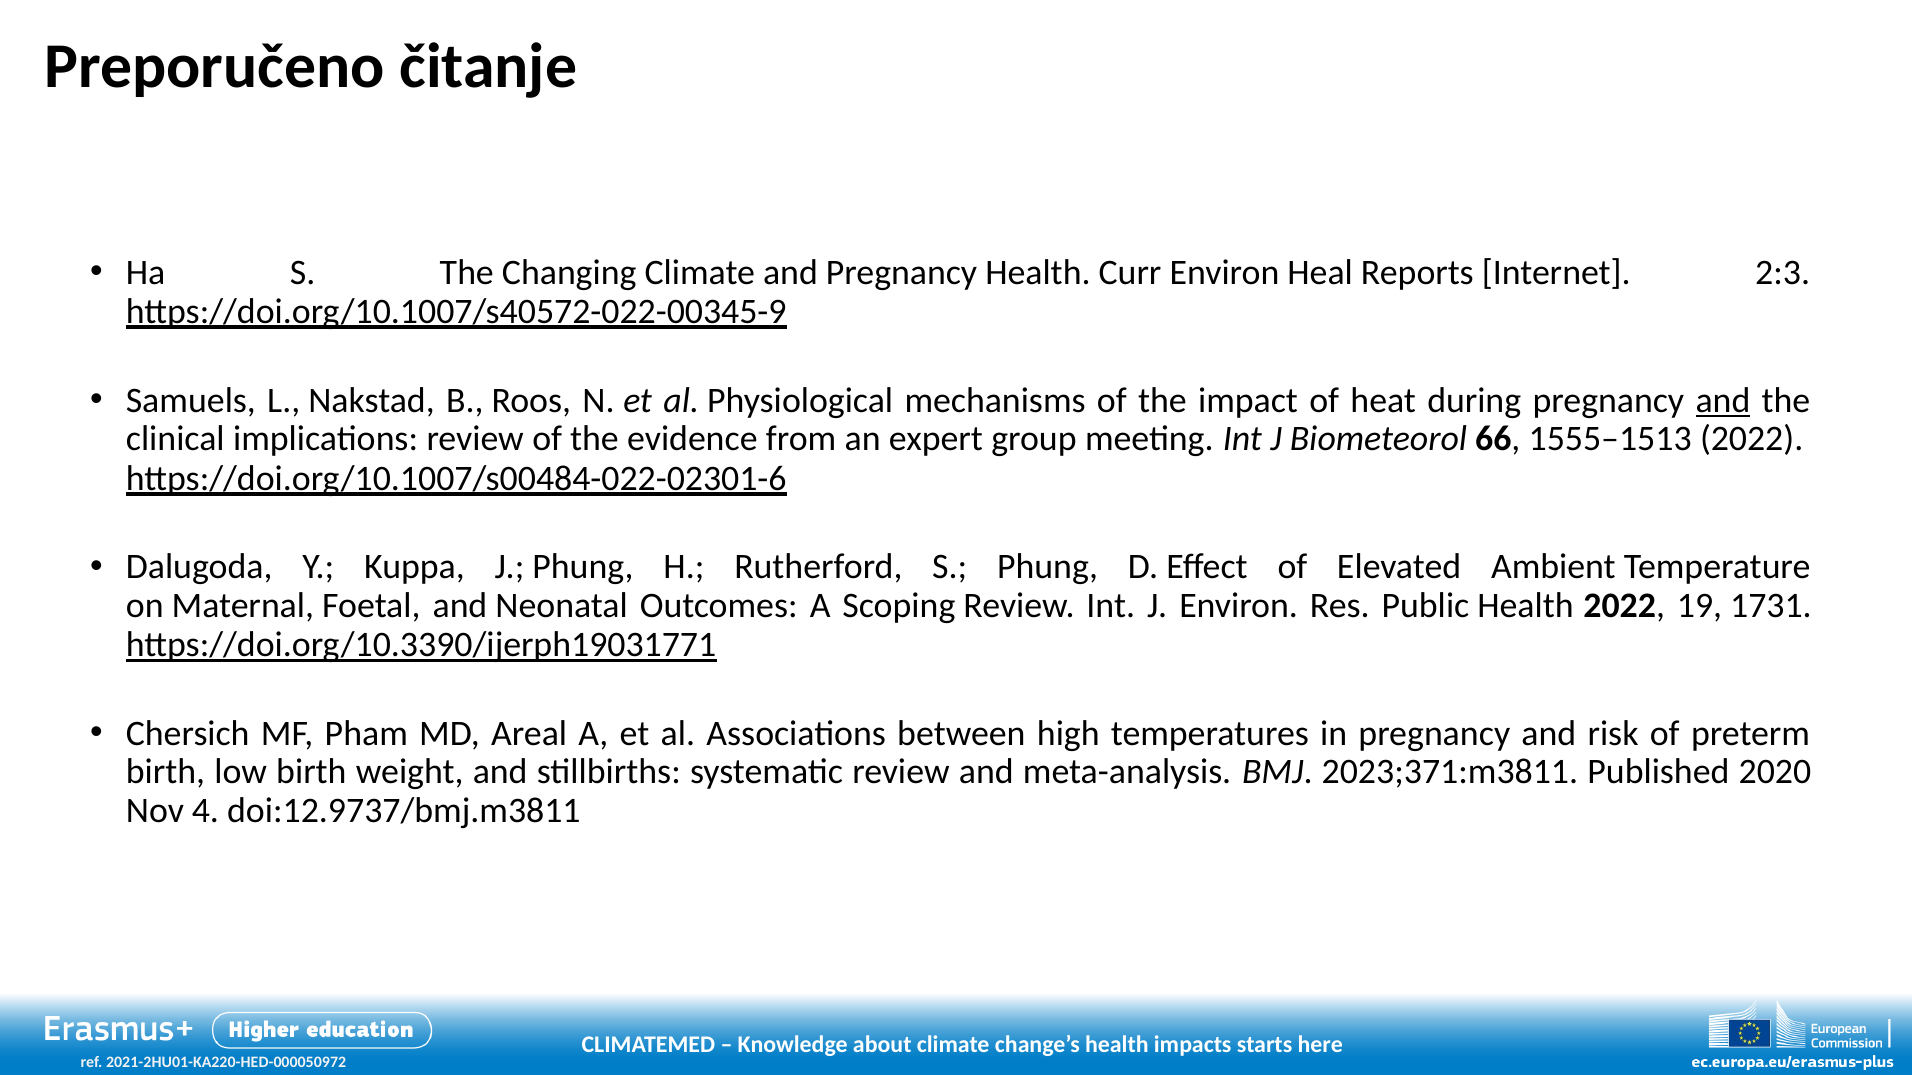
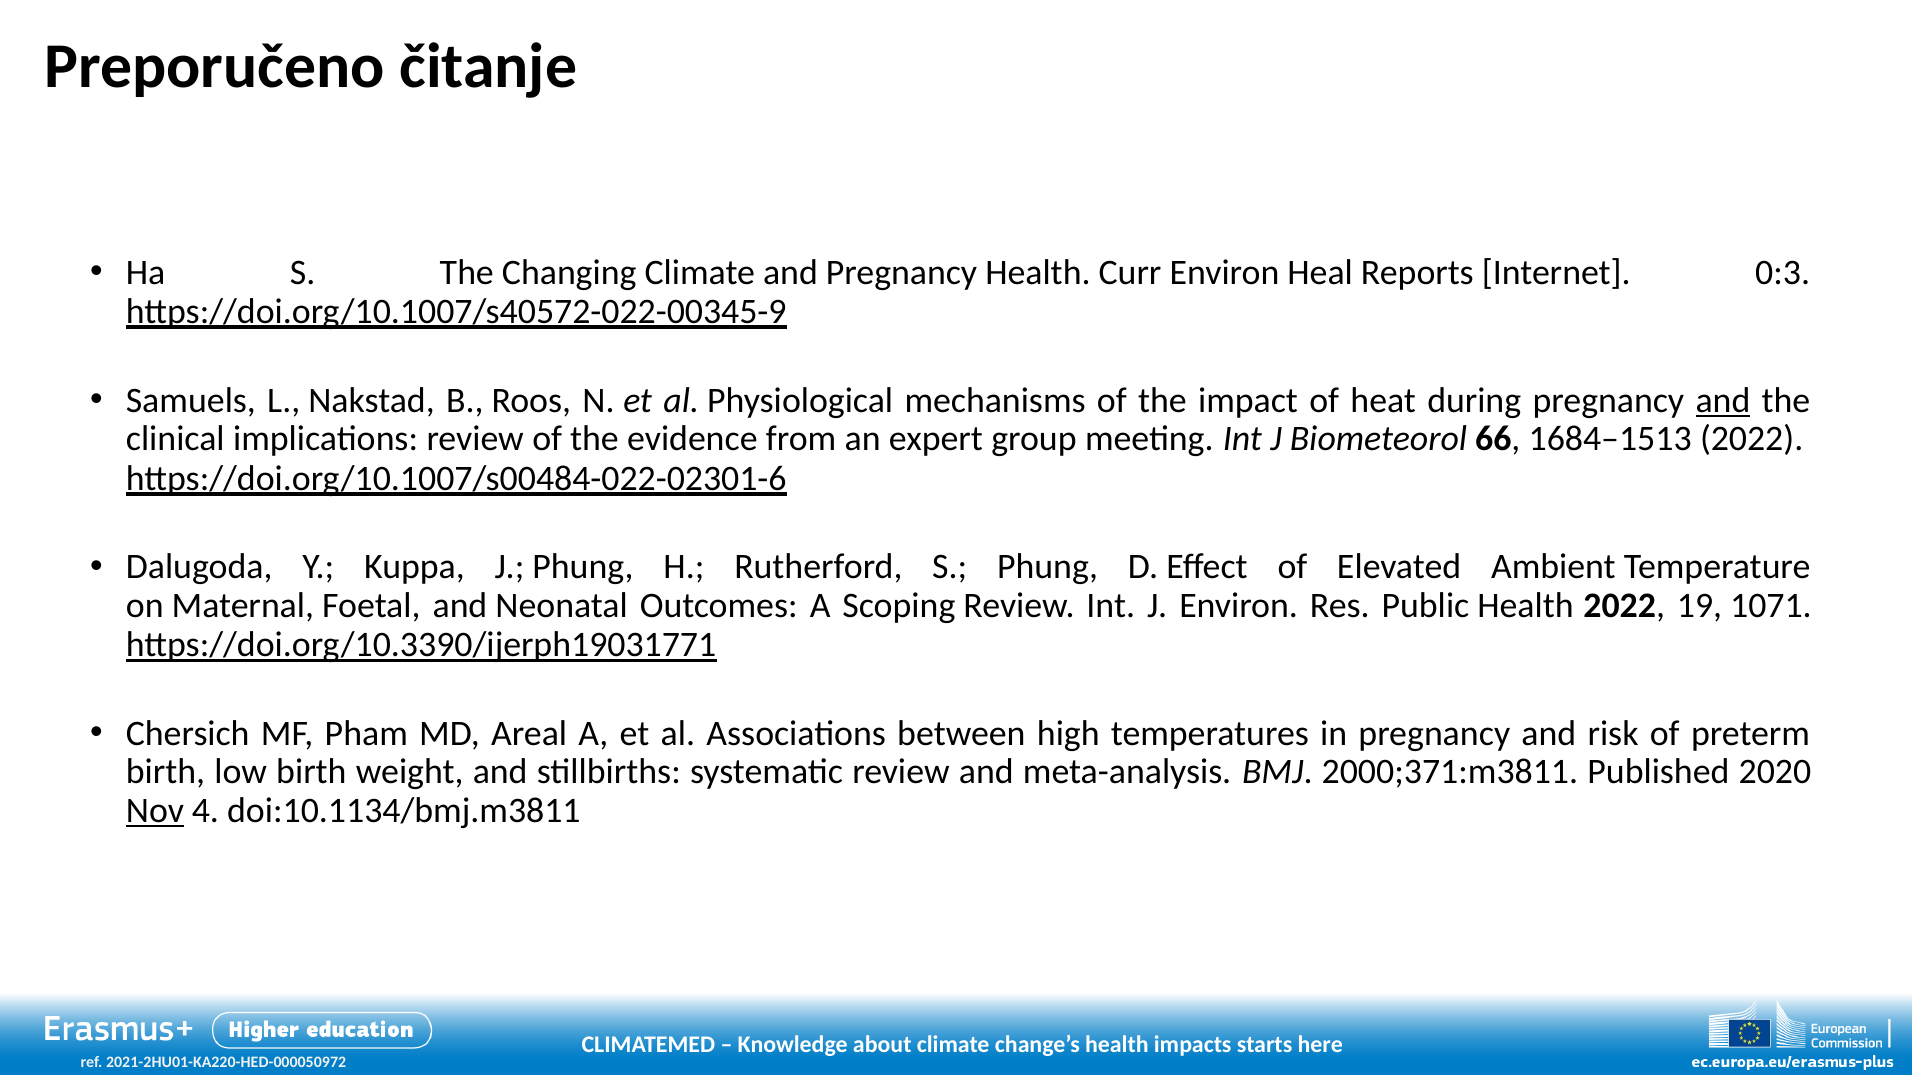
2:3: 2:3 -> 0:3
1555–1513: 1555–1513 -> 1684–1513
1731: 1731 -> 1071
2023;371:m3811: 2023;371:m3811 -> 2000;371:m3811
Nov underline: none -> present
doi:12.9737/bmj.m3811: doi:12.9737/bmj.m3811 -> doi:10.1134/bmj.m3811
